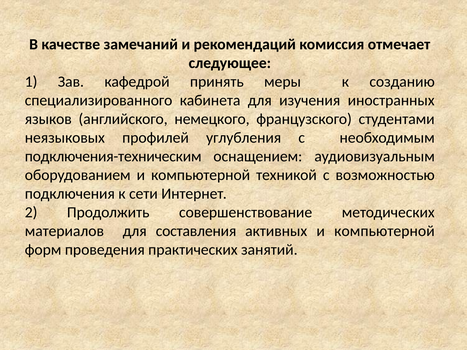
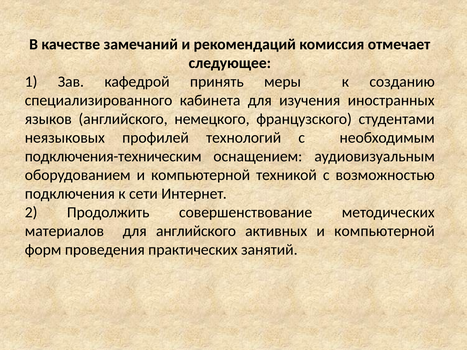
углубления: углубления -> технологий
для составления: составления -> английского
